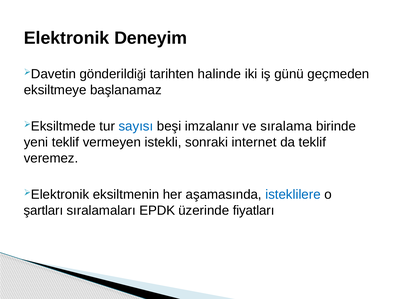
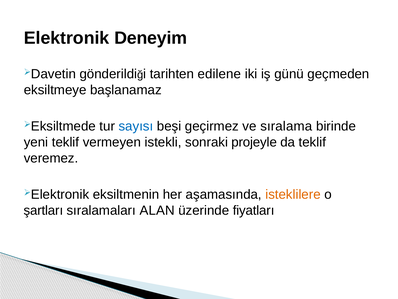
halinde: halinde -> edilene
imzalanır: imzalanır -> geçirmez
internet: internet -> projeyle
isteklilere colour: blue -> orange
EPDK: EPDK -> ALAN
